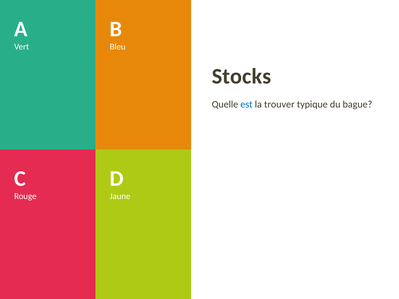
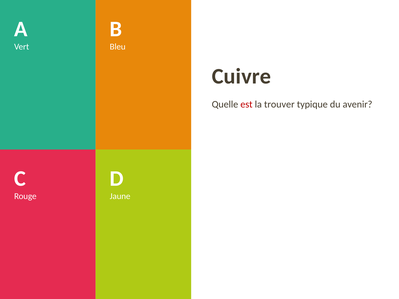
Stocks: Stocks -> Cuivre
est colour: blue -> red
bague: bague -> avenir
